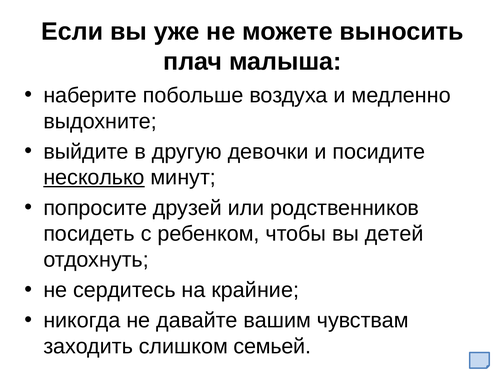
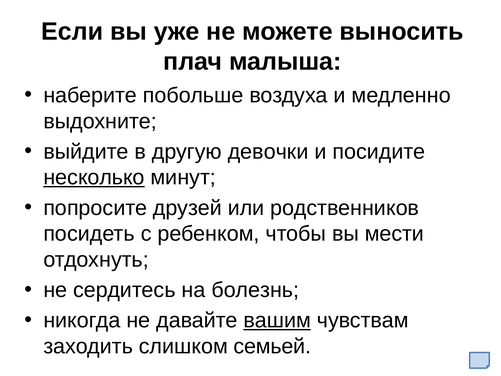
детей: детей -> мести
крайние: крайние -> болезнь
вашим underline: none -> present
